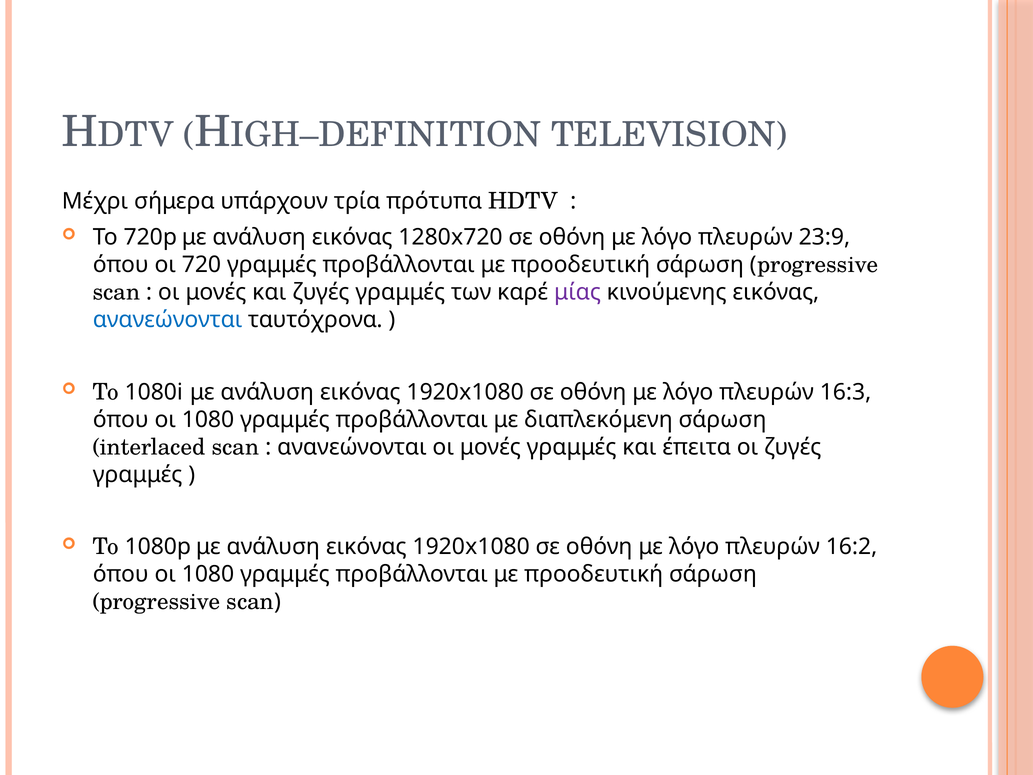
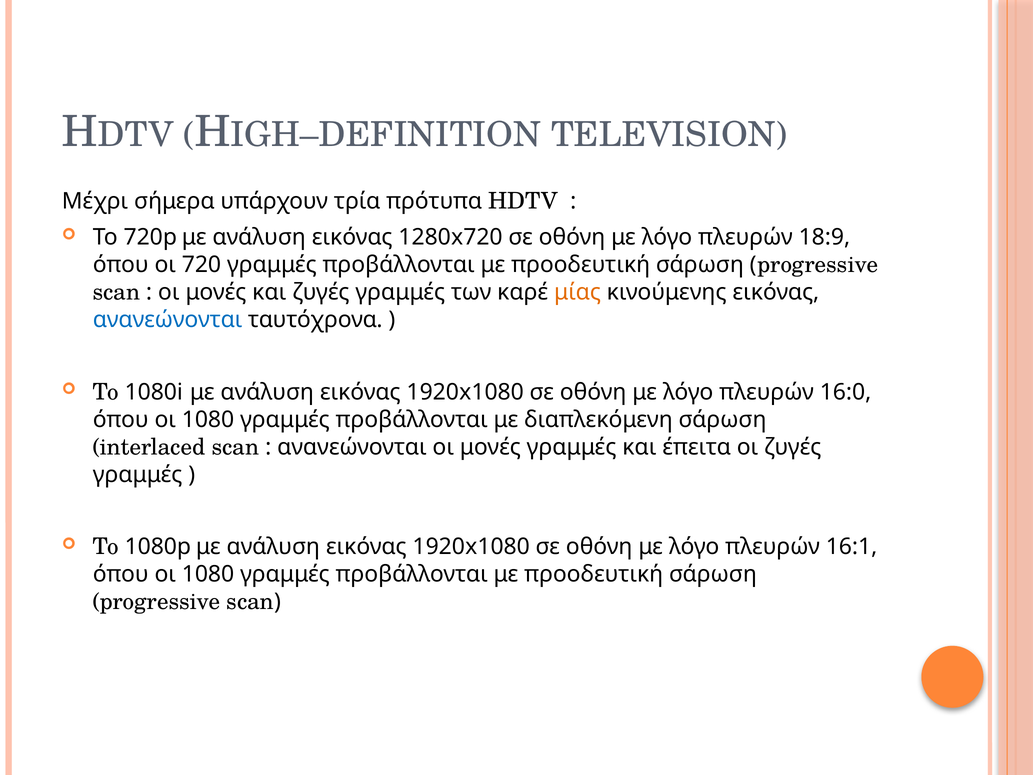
23:9: 23:9 -> 18:9
μίας colour: purple -> orange
16:3: 16:3 -> 16:0
16:2: 16:2 -> 16:1
